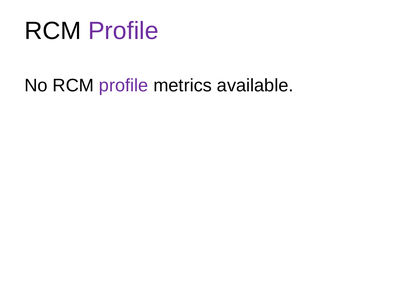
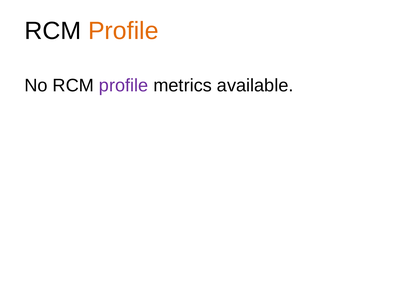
Profile at (123, 31) colour: purple -> orange
